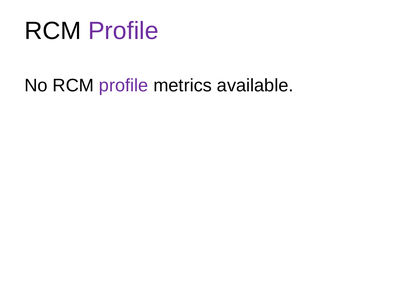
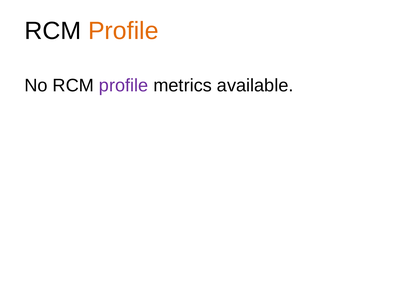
Profile at (123, 31) colour: purple -> orange
